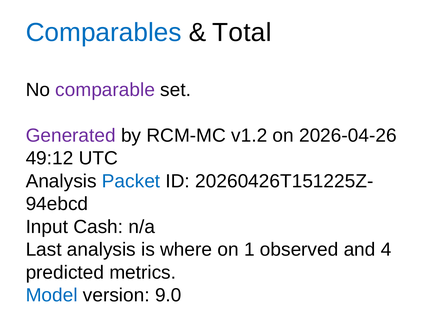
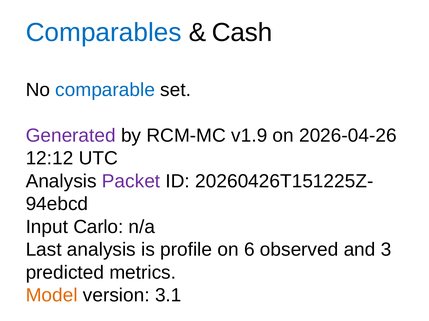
Total: Total -> Cash
comparable colour: purple -> blue
v1.2: v1.2 -> v1.9
49:12: 49:12 -> 12:12
Packet colour: blue -> purple
Cash: Cash -> Carlo
where: where -> profile
1: 1 -> 6
4: 4 -> 3
Model colour: blue -> orange
9.0: 9.0 -> 3.1
